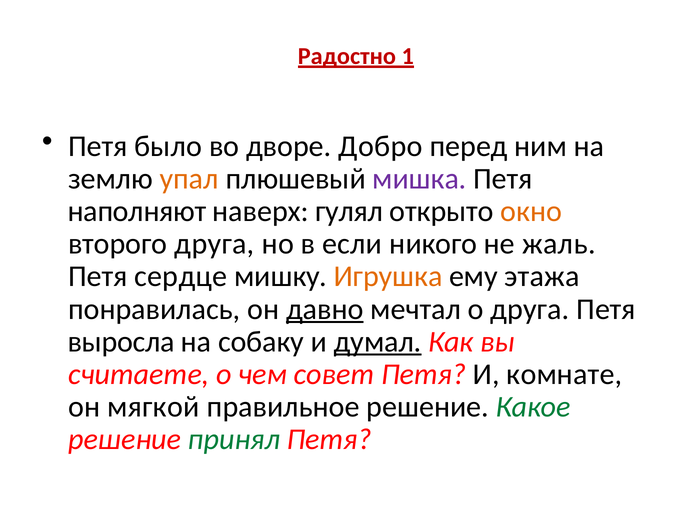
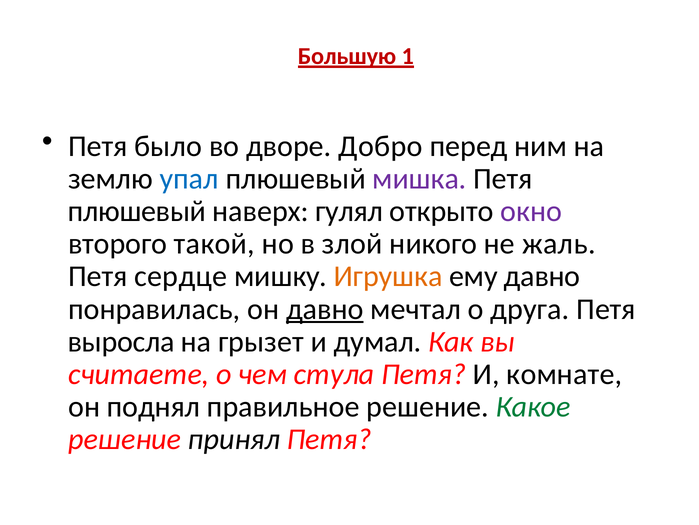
Радостно: Радостно -> Большую
упал colour: orange -> blue
наполняют at (137, 211): наполняют -> плюшевый
окно colour: orange -> purple
второго друга: друга -> такой
если: если -> злой
ему этажа: этажа -> давно
собаку: собаку -> грызет
думал underline: present -> none
совет: совет -> стула
мягкой: мягкой -> поднял
принял colour: green -> black
